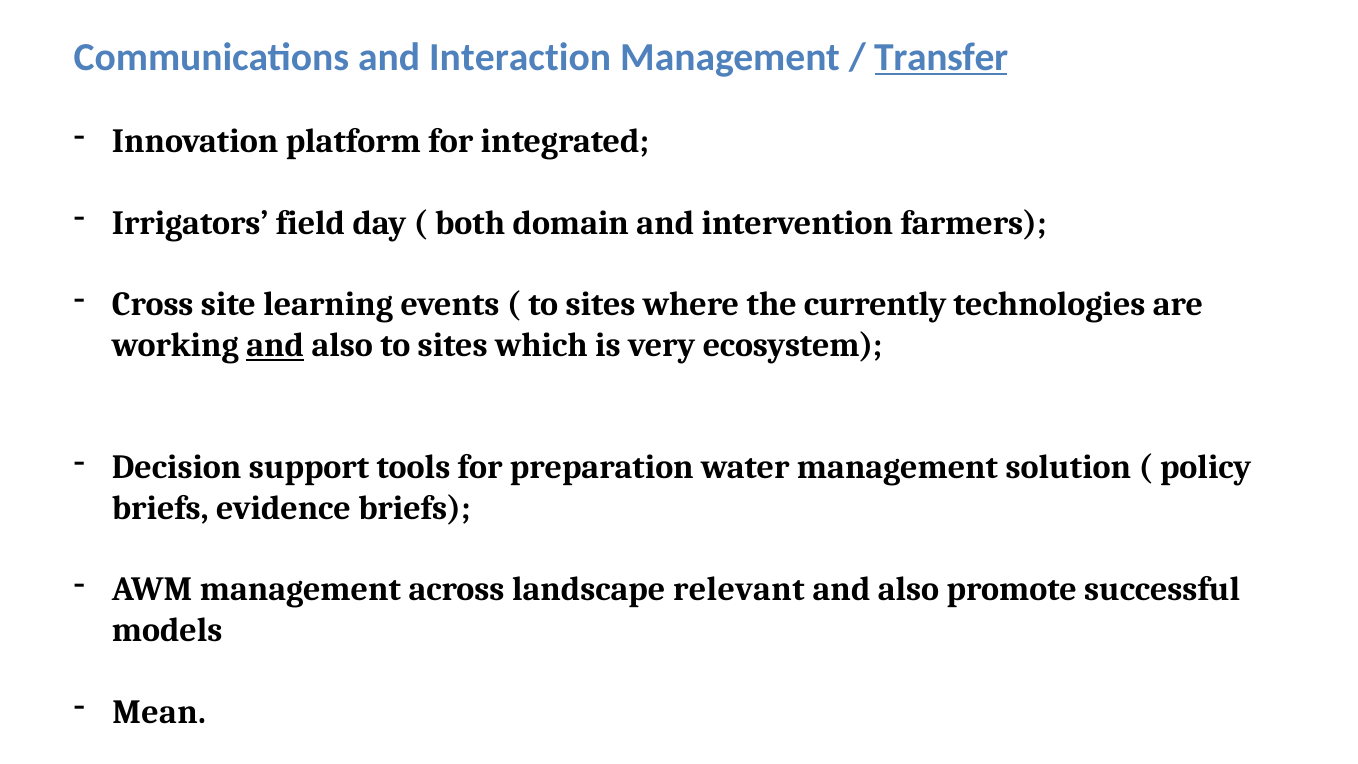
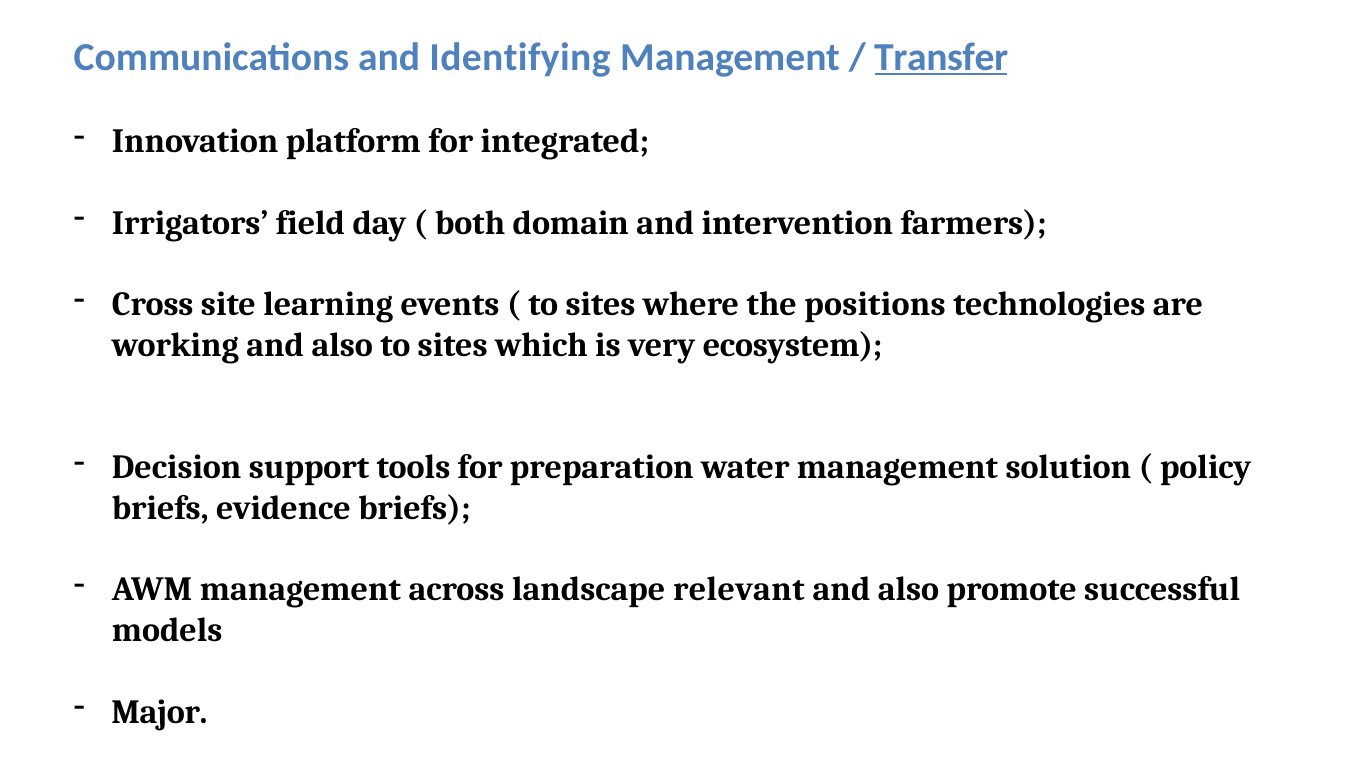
Interaction: Interaction -> Identifying
currently: currently -> positions
and at (275, 345) underline: present -> none
Mean: Mean -> Major
